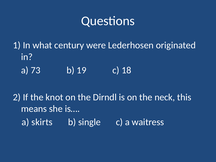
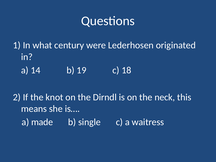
73: 73 -> 14
skirts: skirts -> made
